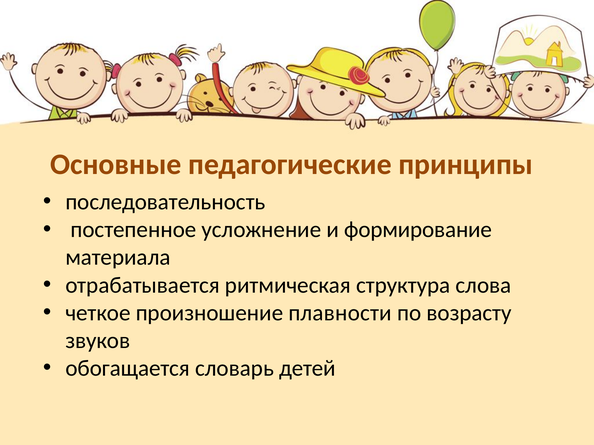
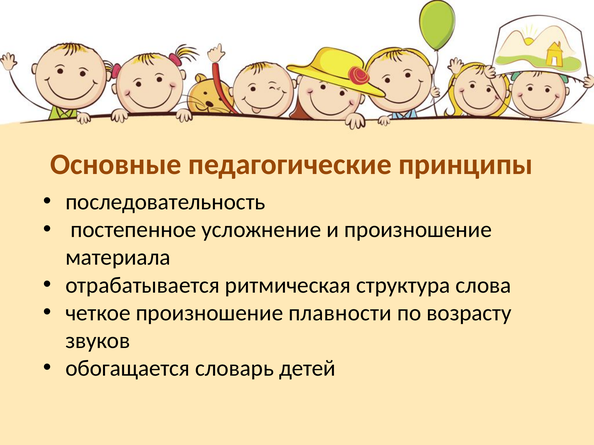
и формирование: формирование -> произношение
